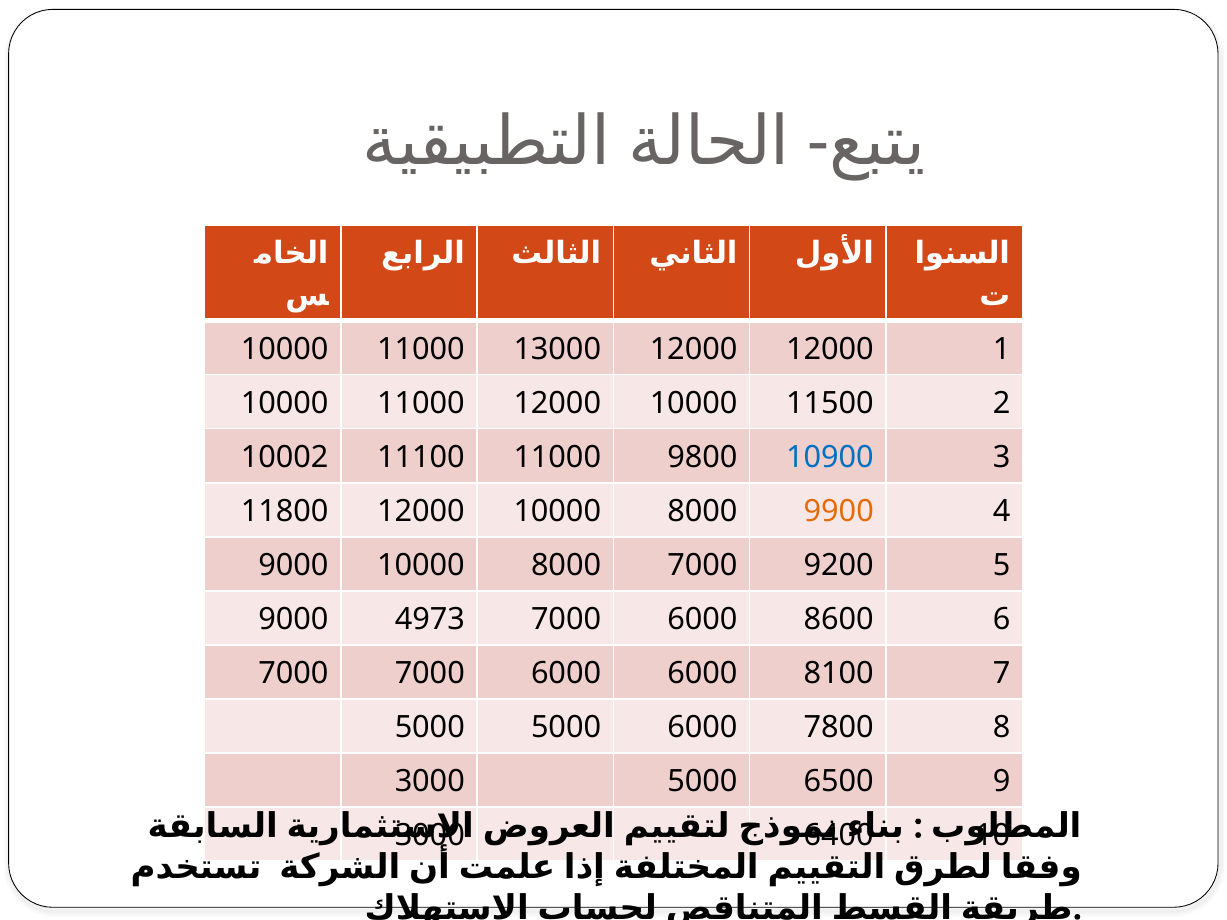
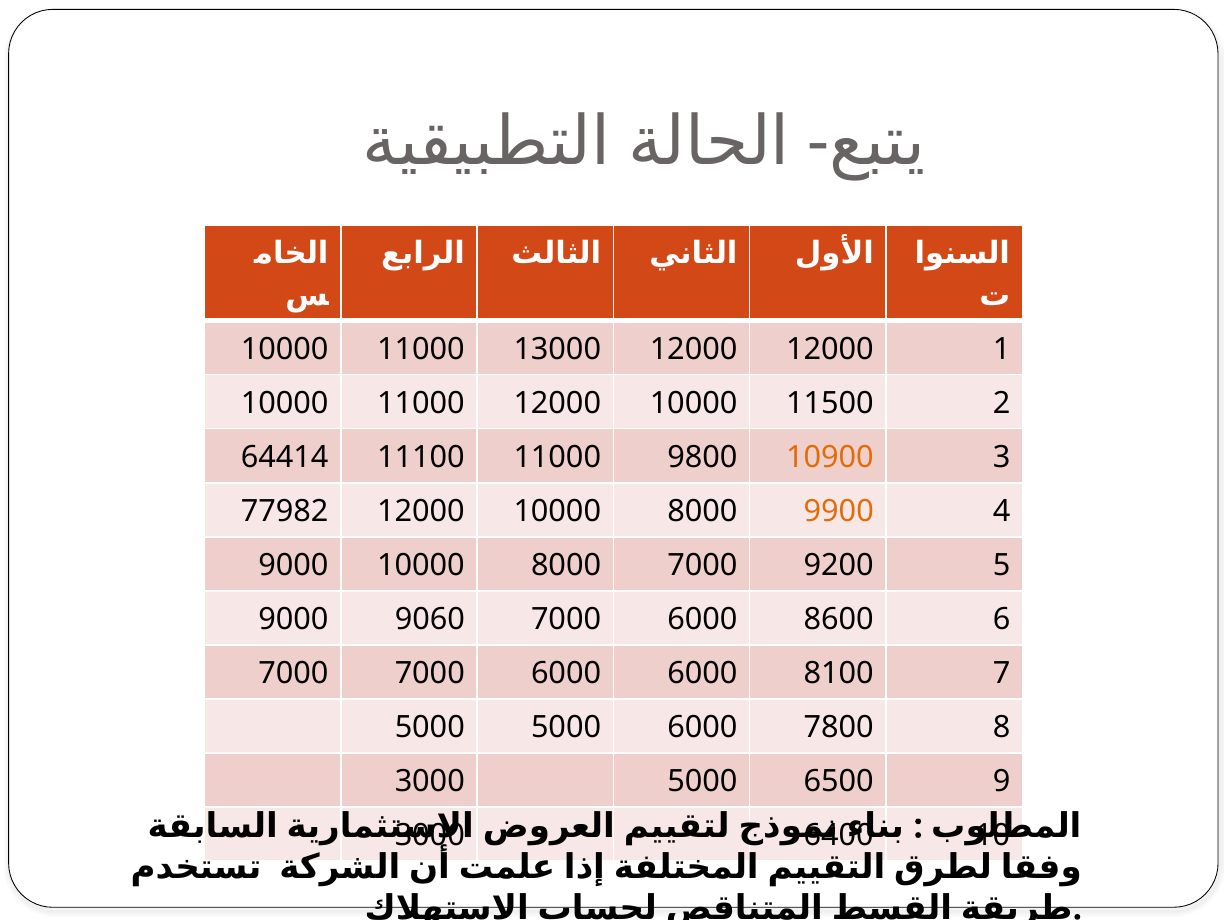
10002: 10002 -> 64414
10900 colour: blue -> orange
11800: 11800 -> 77982
4973: 4973 -> 9060
